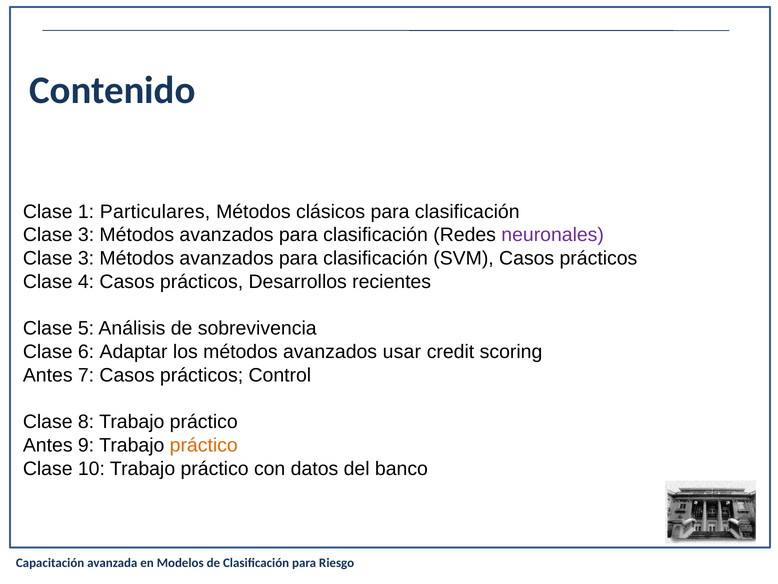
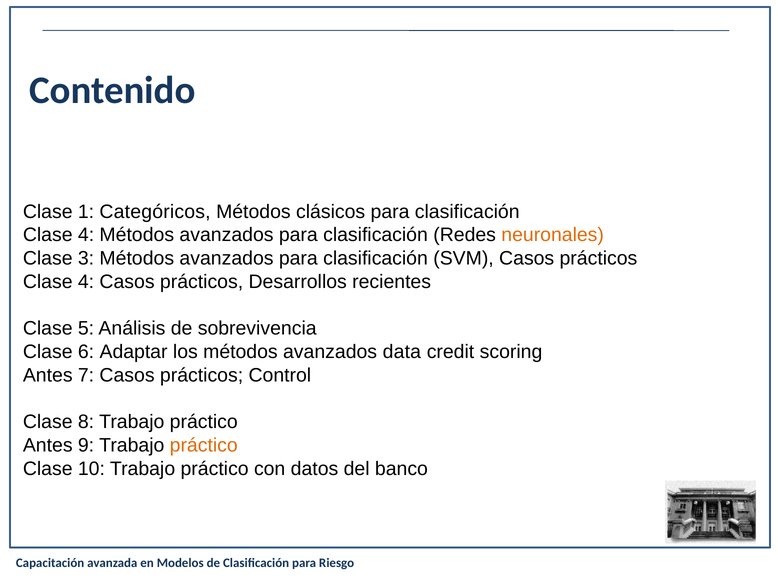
Particulares: Particulares -> Categóricos
3 at (86, 235): 3 -> 4
neuronales colour: purple -> orange
usar: usar -> data
